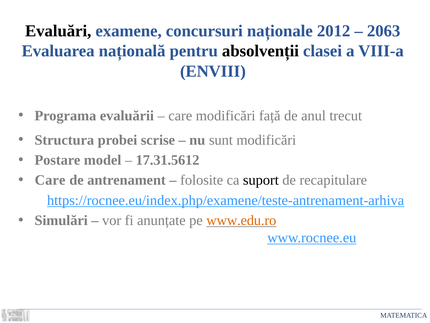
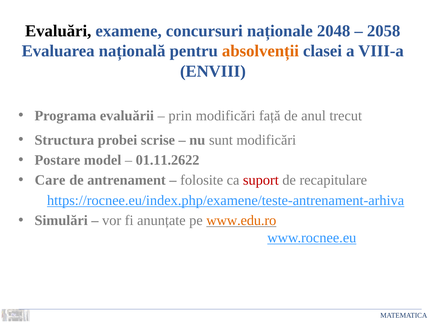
2012: 2012 -> 2048
2063: 2063 -> 2058
absolvenții colour: black -> orange
care at (180, 115): care -> prin
17.31.5612: 17.31.5612 -> 01.11.2622
suport colour: black -> red
